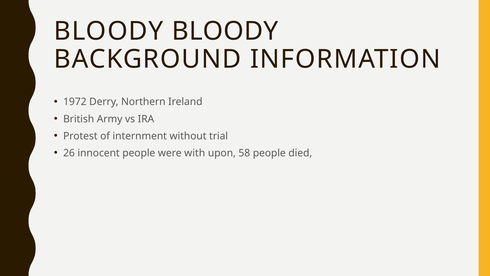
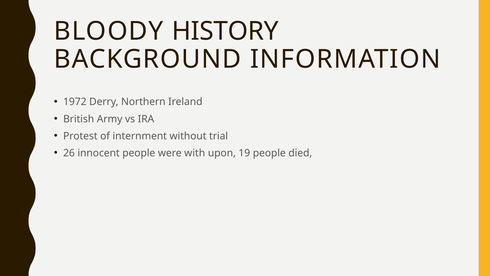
BLOODY BLOODY: BLOODY -> HISTORY
58: 58 -> 19
